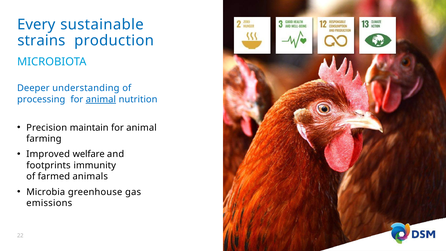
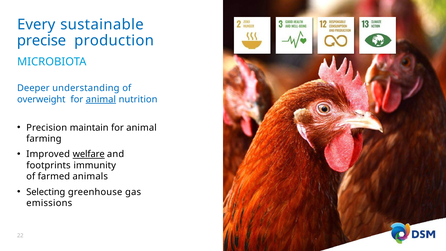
strains: strains -> precise
processing: processing -> overweight
welfare underline: none -> present
Microbia: Microbia -> Selecting
